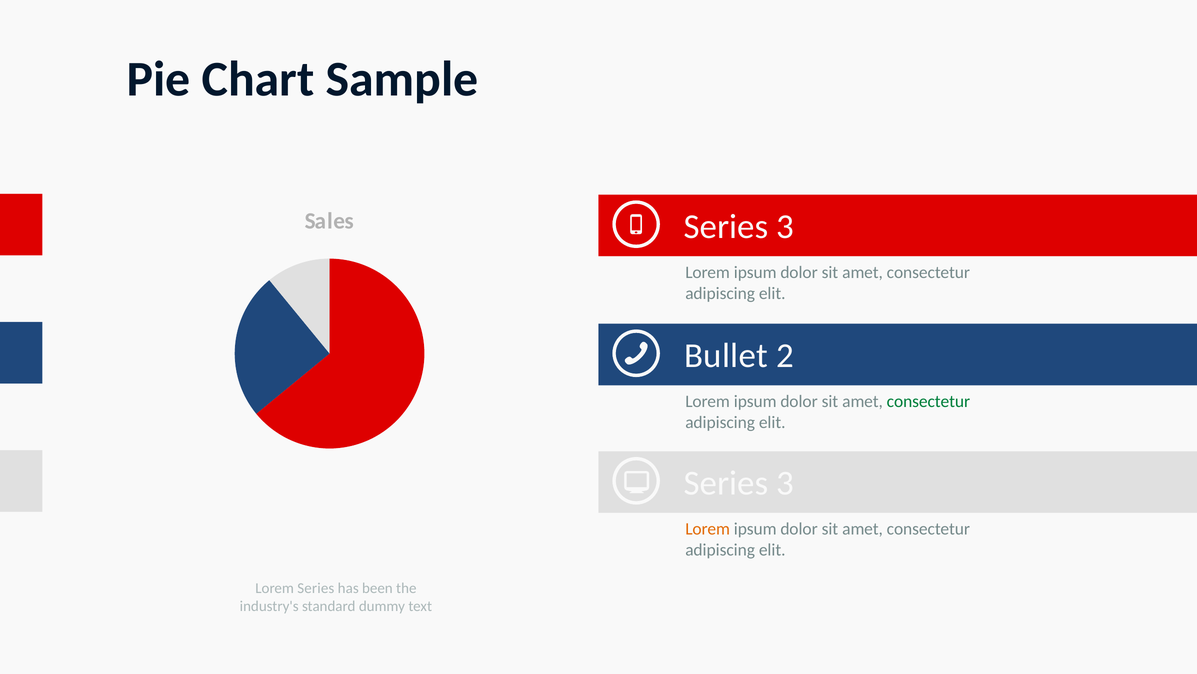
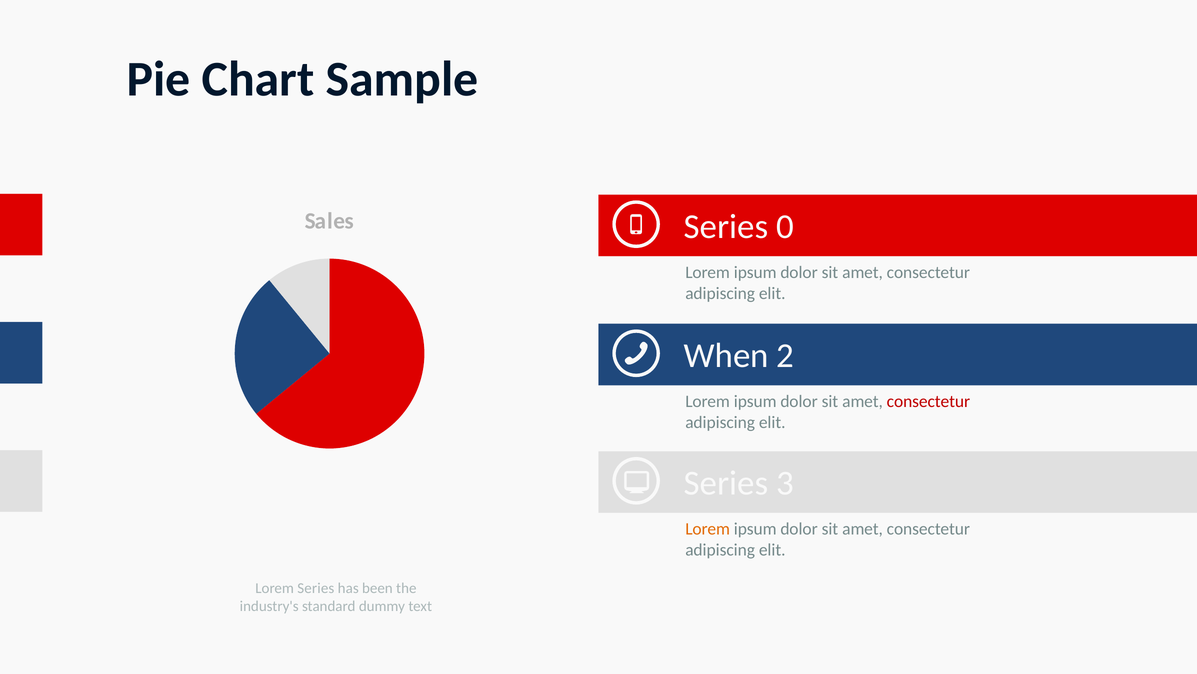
3 at (785, 226): 3 -> 0
Bullet: Bullet -> When
consectetur at (928, 401) colour: green -> red
